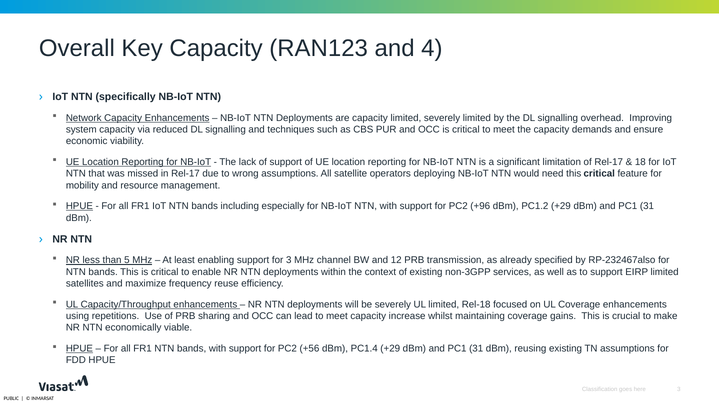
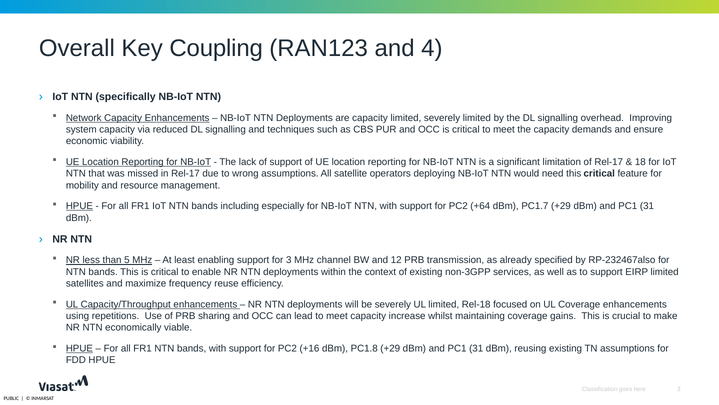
Key Capacity: Capacity -> Coupling
+96: +96 -> +64
PC1.2: PC1.2 -> PC1.7
+56: +56 -> +16
PC1.4: PC1.4 -> PC1.8
